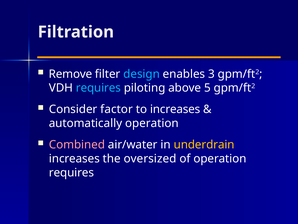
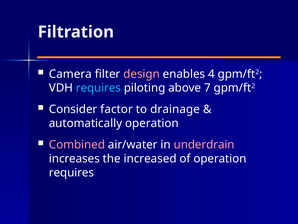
Remove: Remove -> Camera
design colour: light blue -> pink
3: 3 -> 4
5: 5 -> 7
to increases: increases -> drainage
underdrain colour: yellow -> pink
oversized: oversized -> increased
